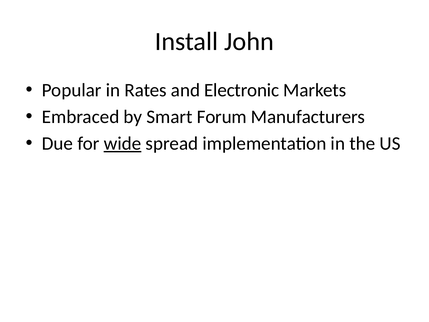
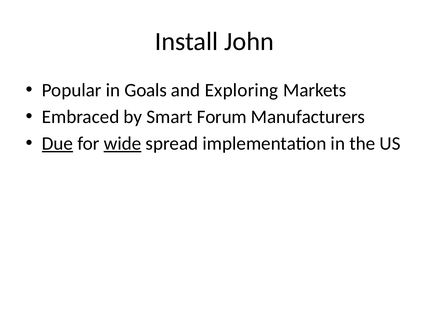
Rates: Rates -> Goals
Electronic: Electronic -> Exploring
Due underline: none -> present
